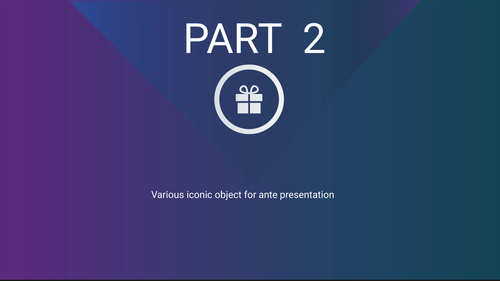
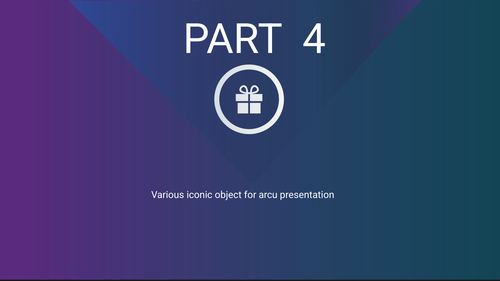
2: 2 -> 4
ante: ante -> arcu
